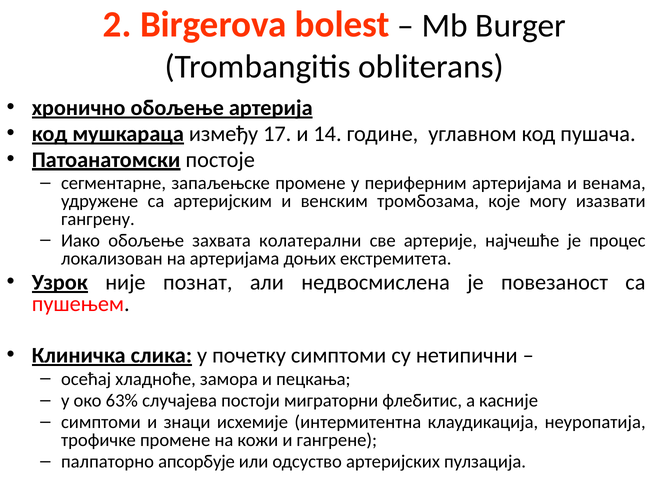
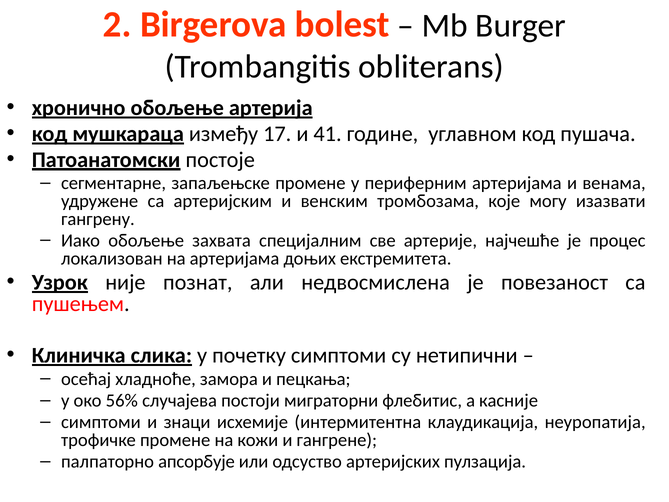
14: 14 -> 41
колатерални: колатерални -> специјалним
63%: 63% -> 56%
